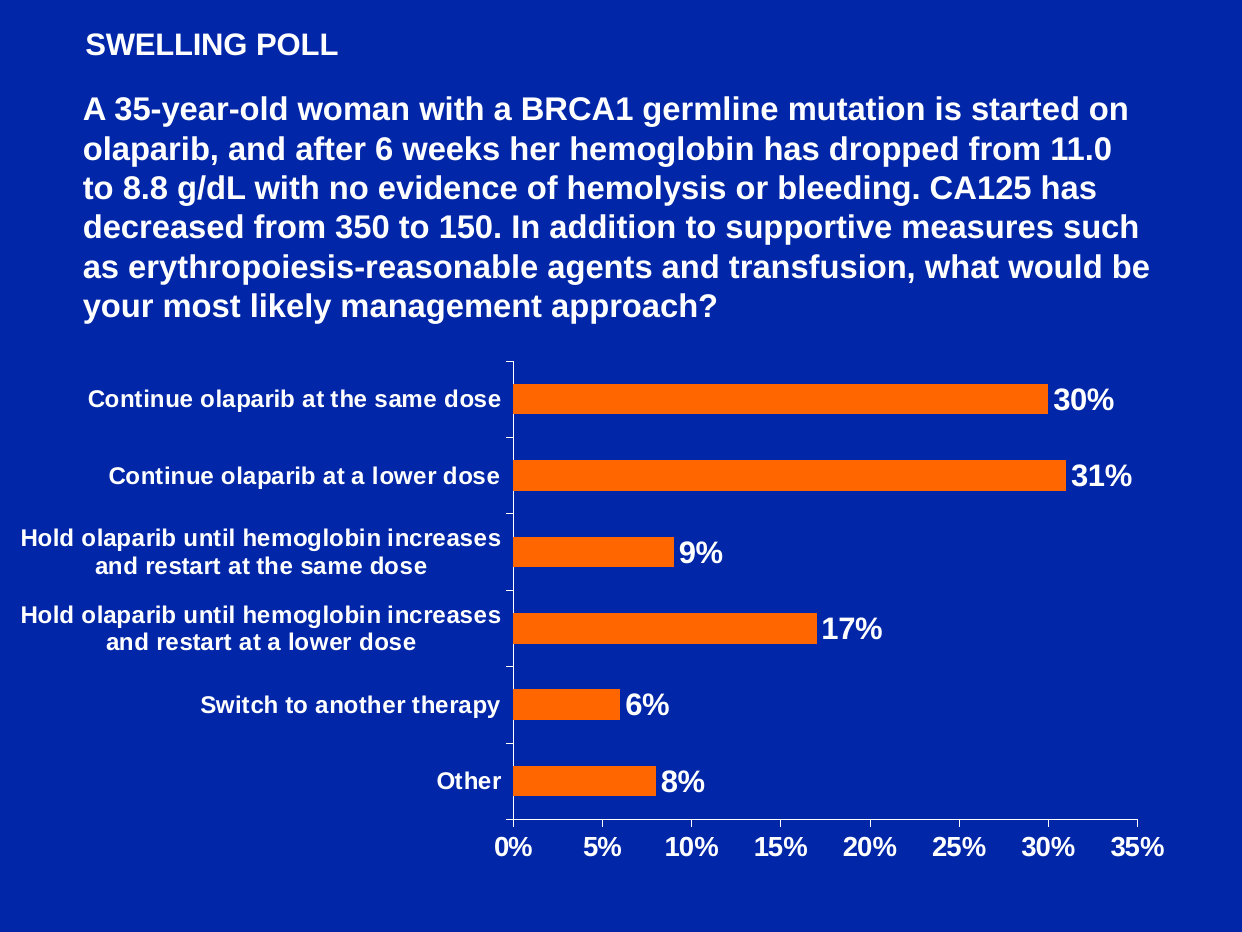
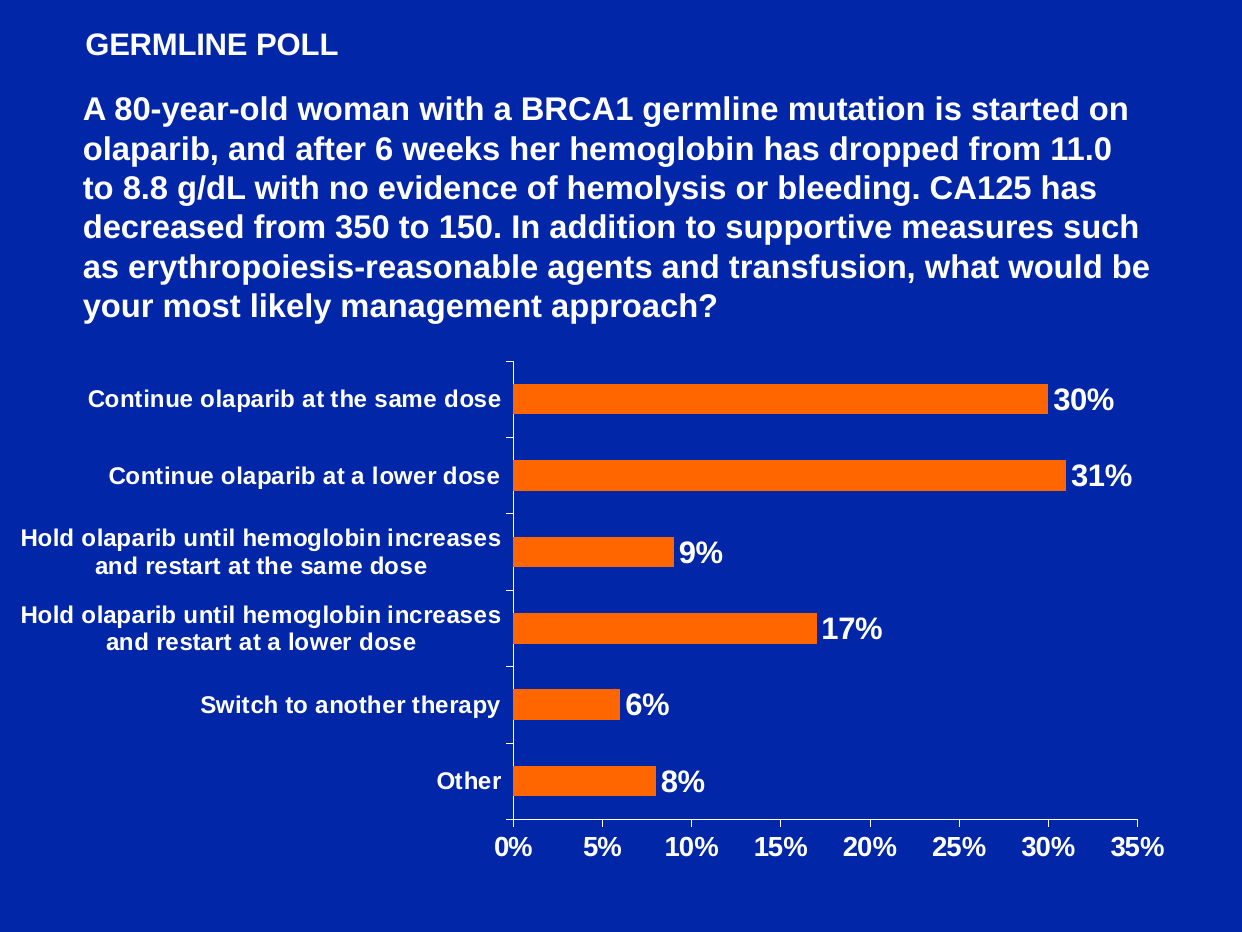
SWELLING at (166, 45): SWELLING -> GERMLINE
35-year-old: 35-year-old -> 80-year-old
